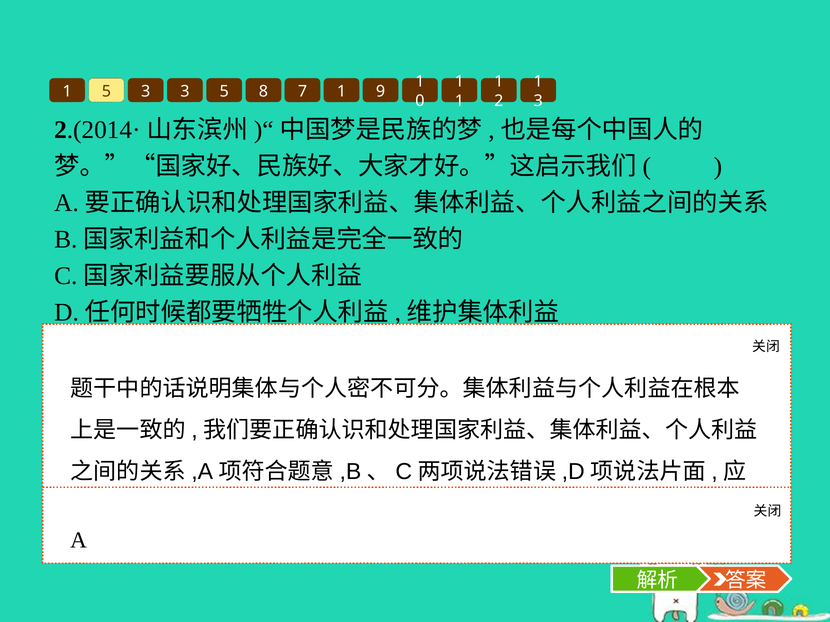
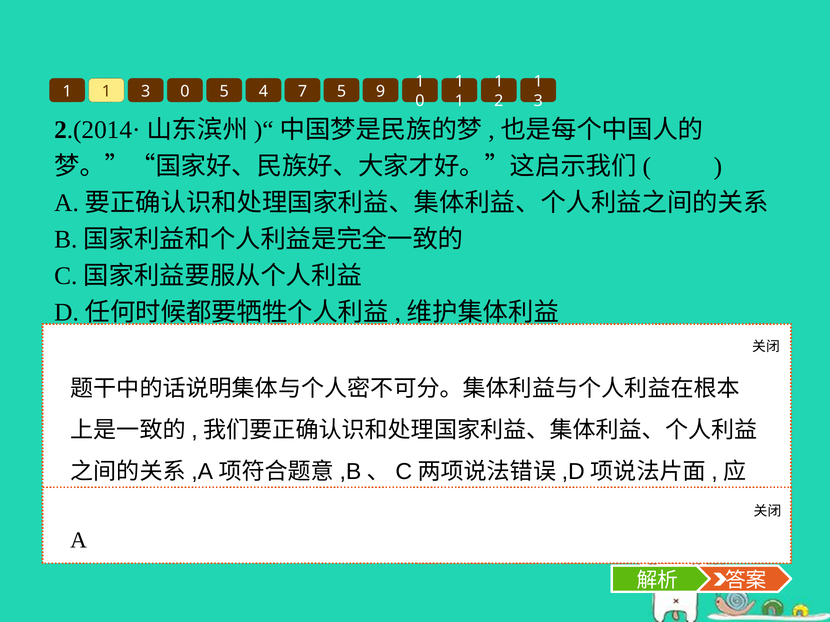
5 at (106, 91): 5 -> 1
3 3: 3 -> 0
8: 8 -> 4
7 1: 1 -> 5
